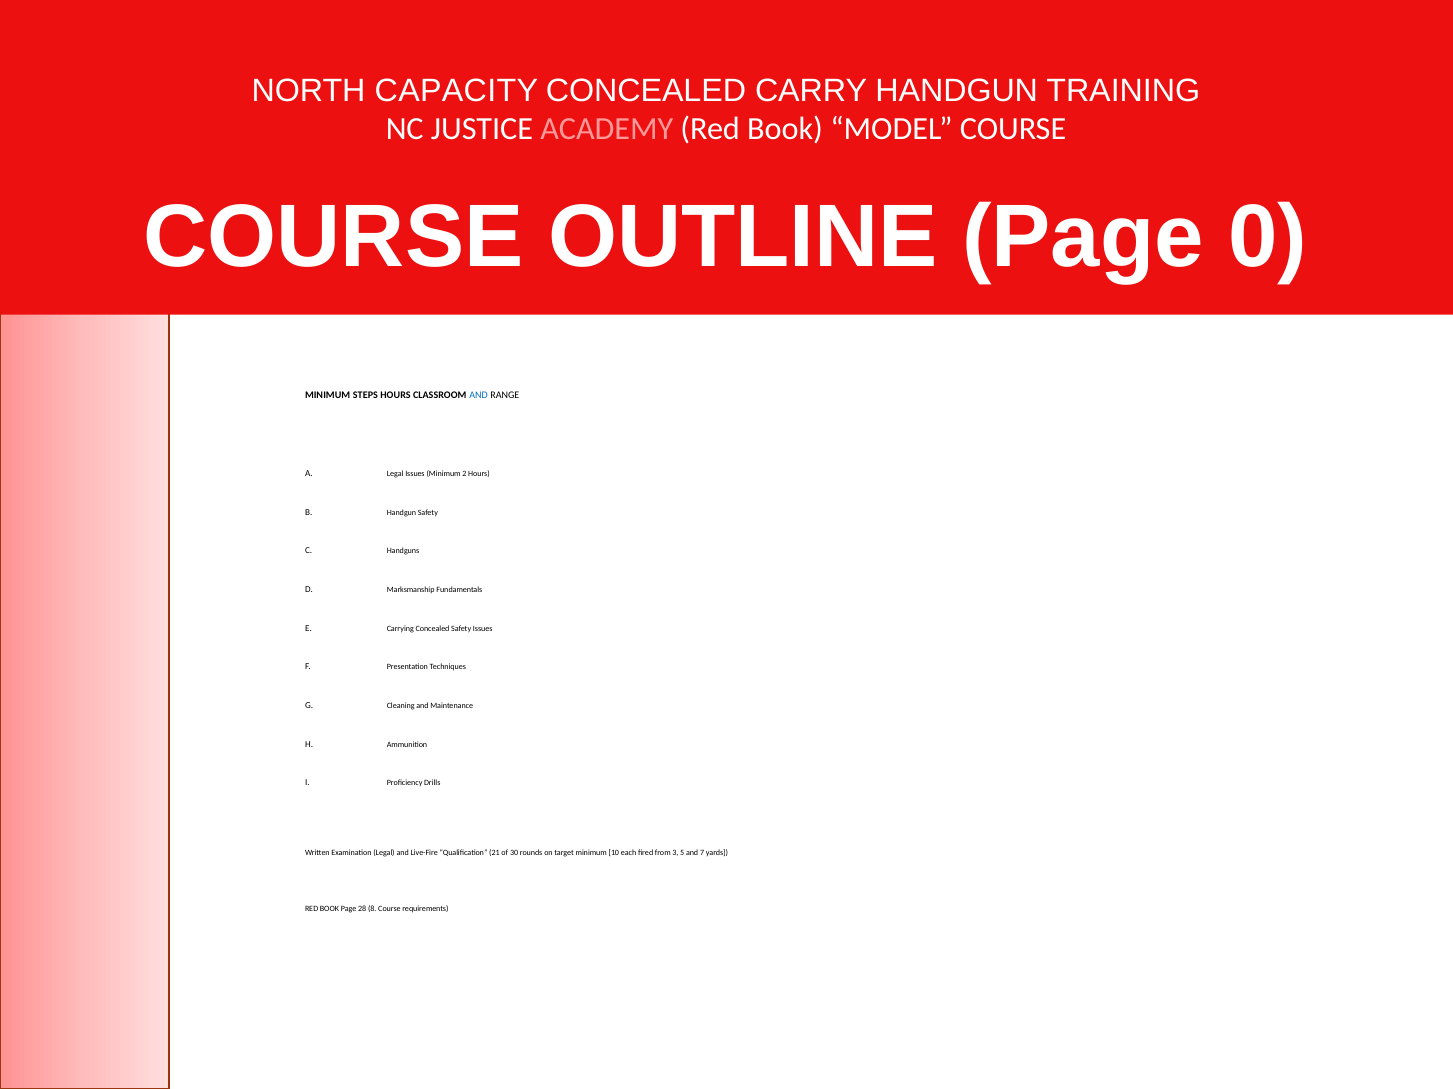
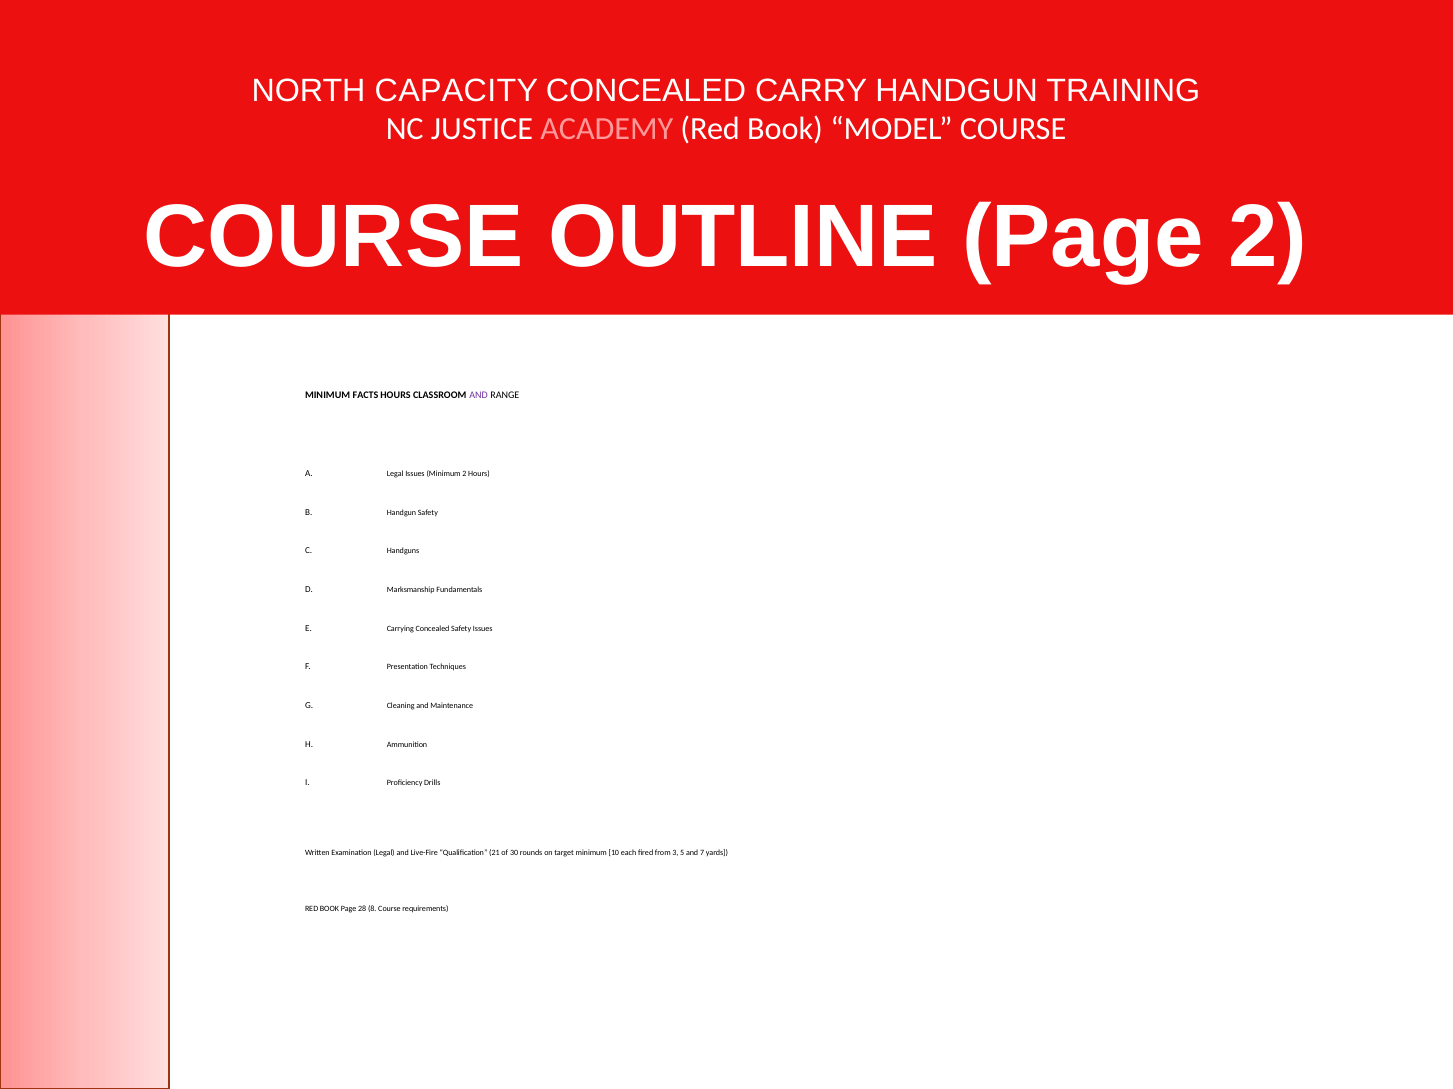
Page 0: 0 -> 2
STEPS: STEPS -> FACTS
AND at (479, 395) colour: blue -> purple
